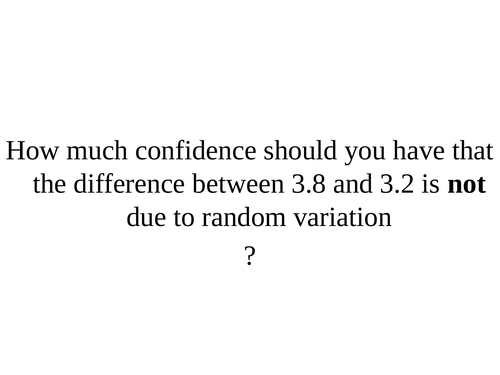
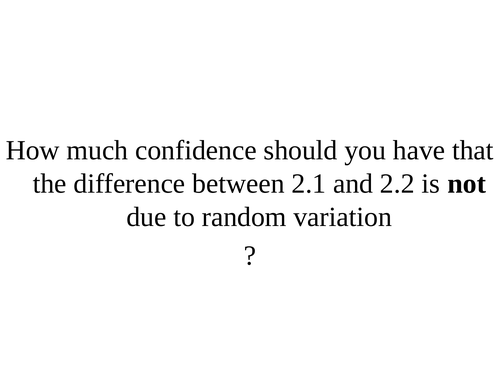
3.8: 3.8 -> 2.1
3.2: 3.2 -> 2.2
